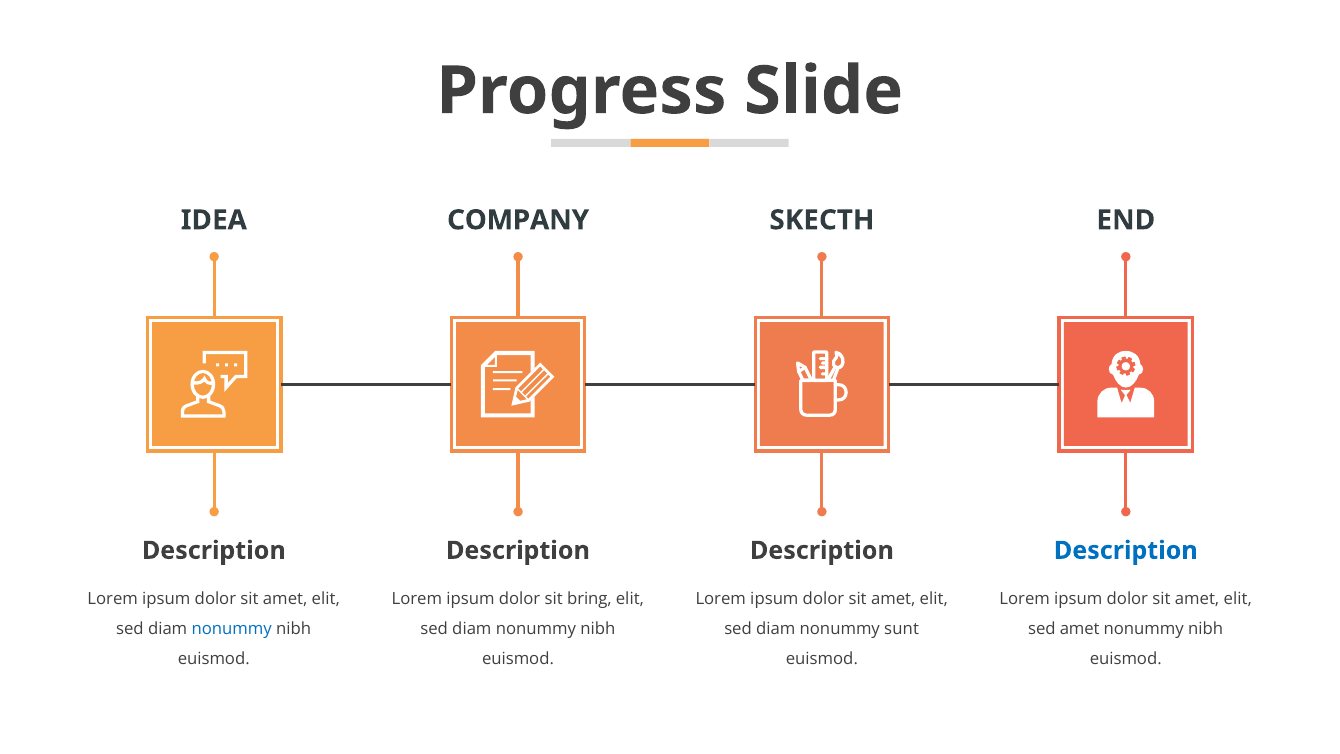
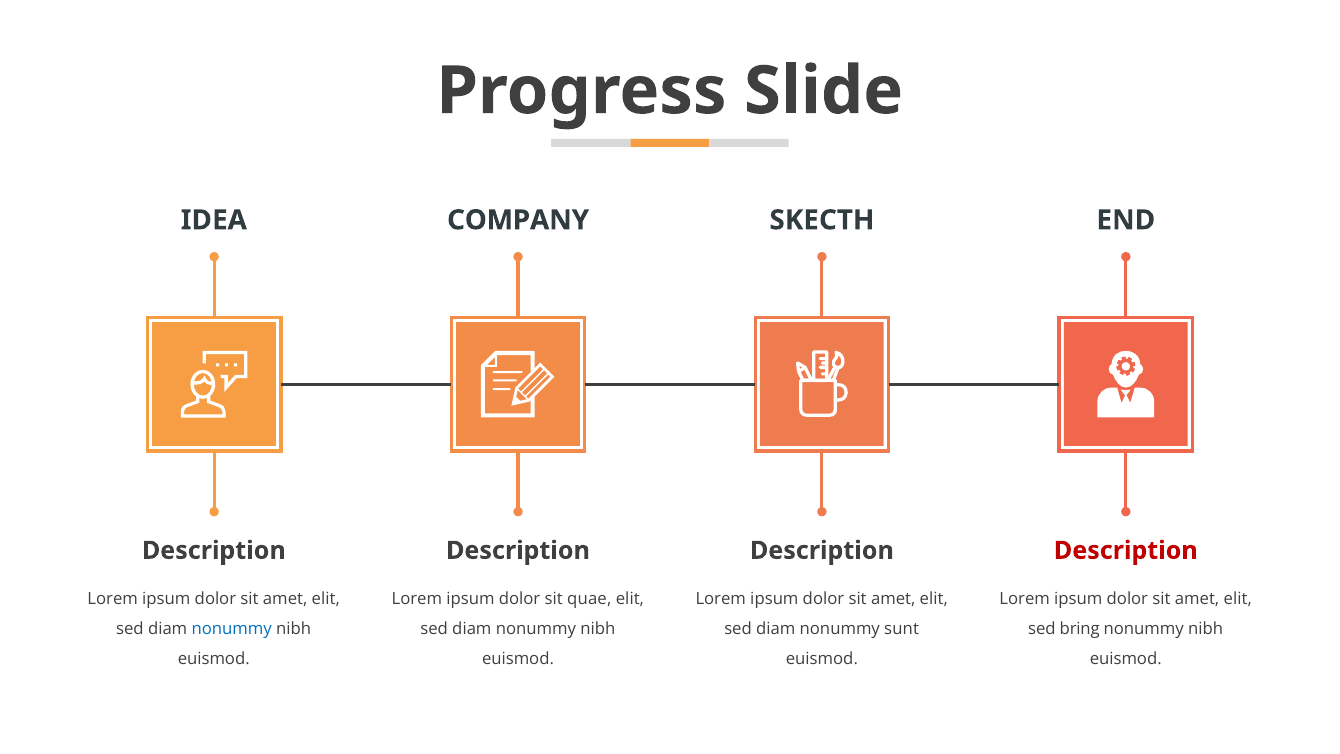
Description at (1126, 550) colour: blue -> red
bring: bring -> quae
sed amet: amet -> bring
